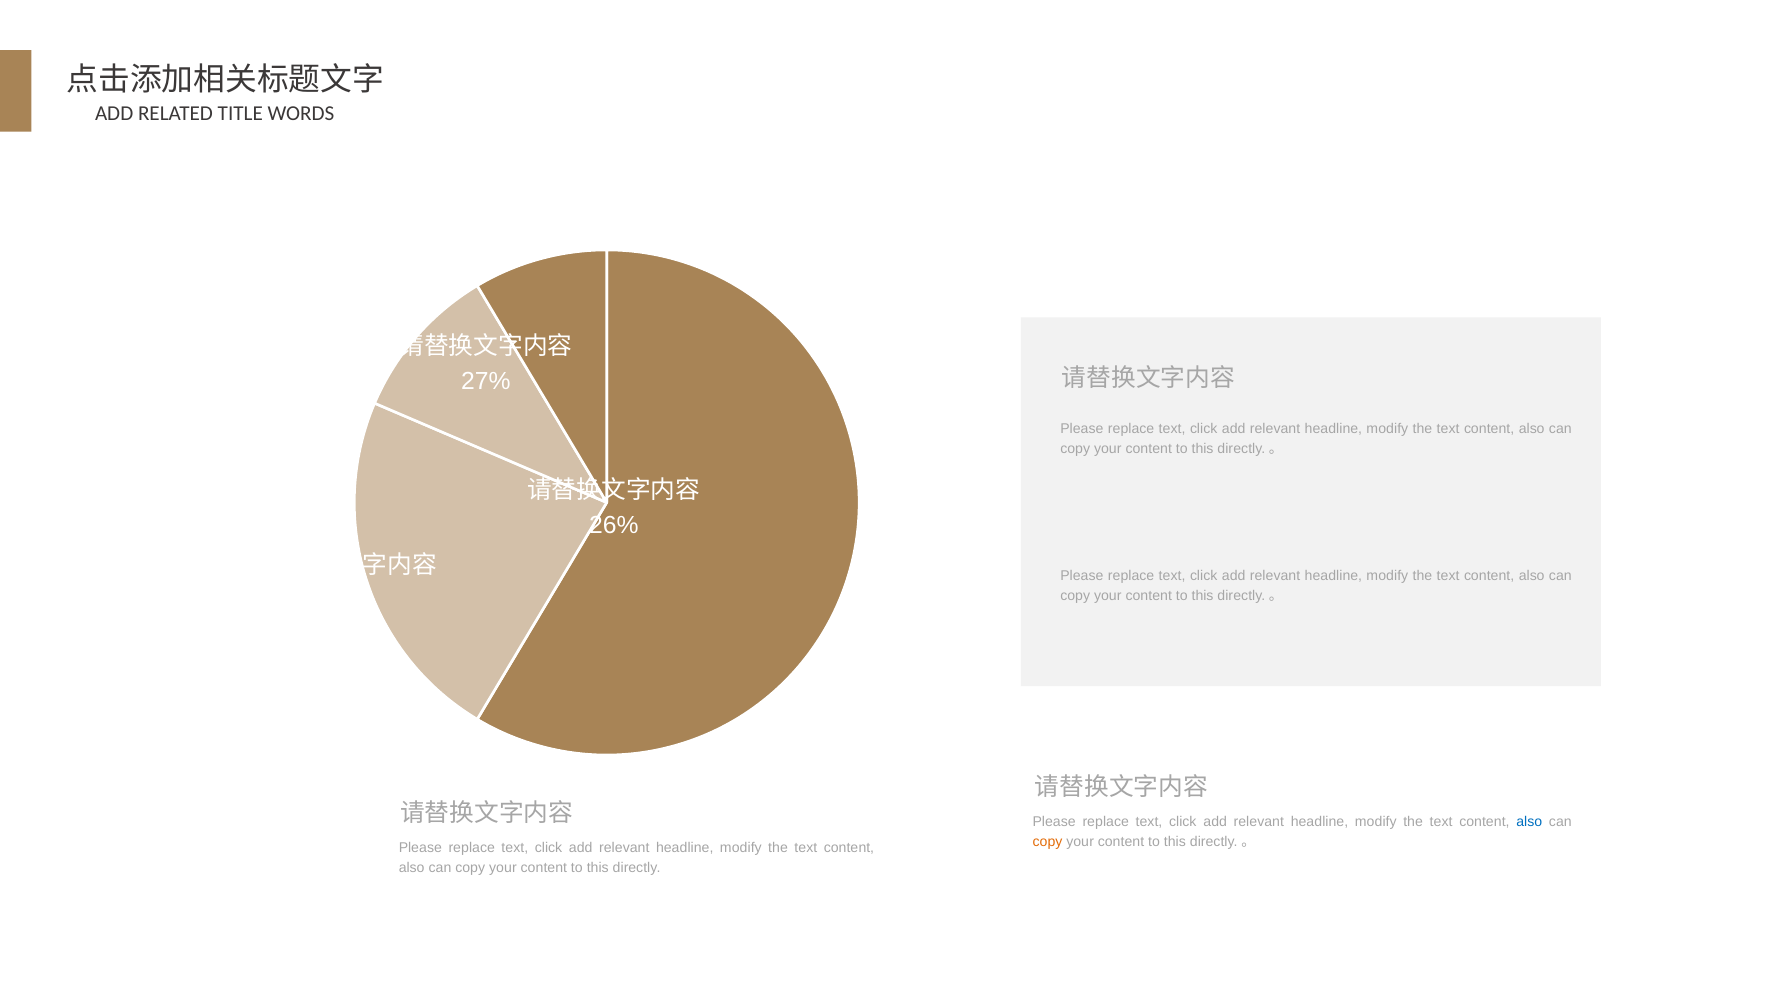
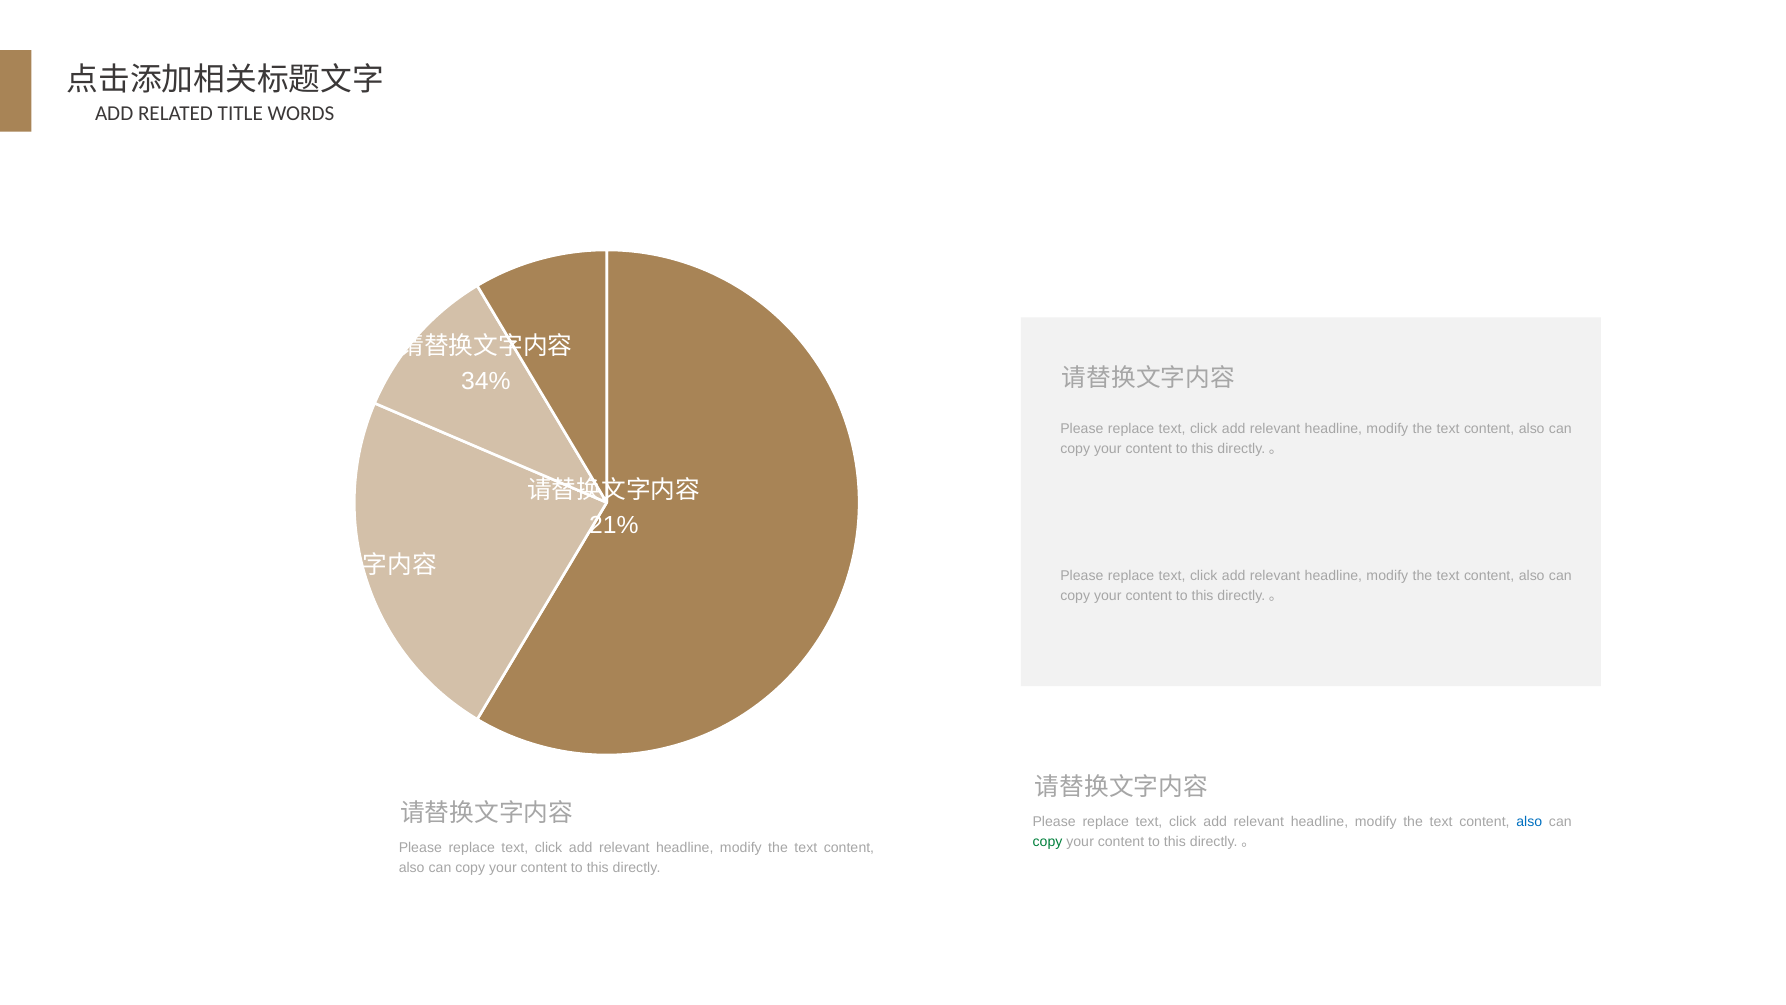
27%: 27% -> 34%
26%: 26% -> 21%
copy at (1048, 842) colour: orange -> green
